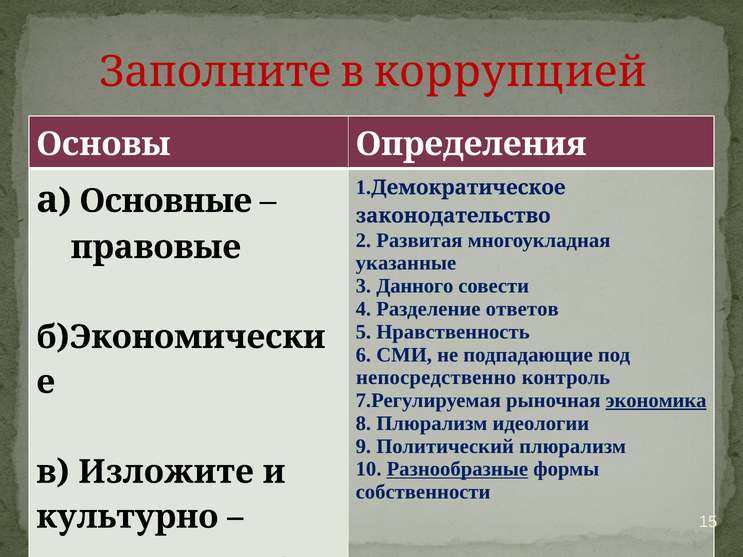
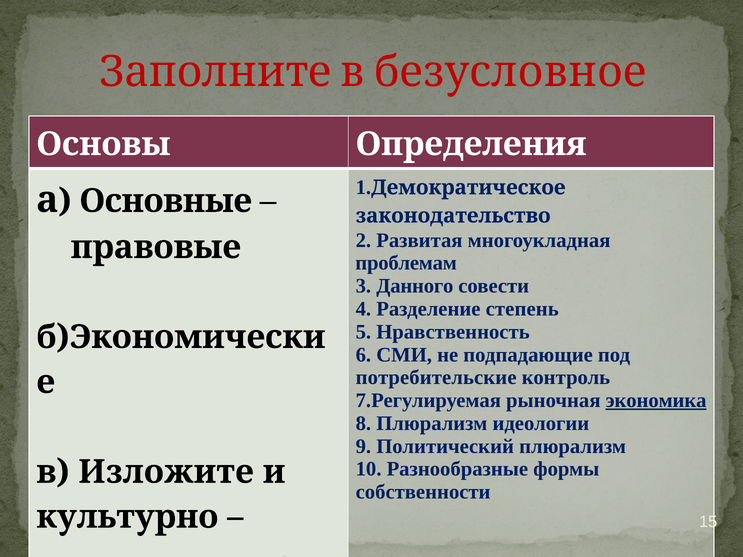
коррупцией: коррупцией -> безусловное
указанные: указанные -> проблемам
ответов: ответов -> степень
непосредственно: непосредственно -> потребительские
Разнообразные underline: present -> none
